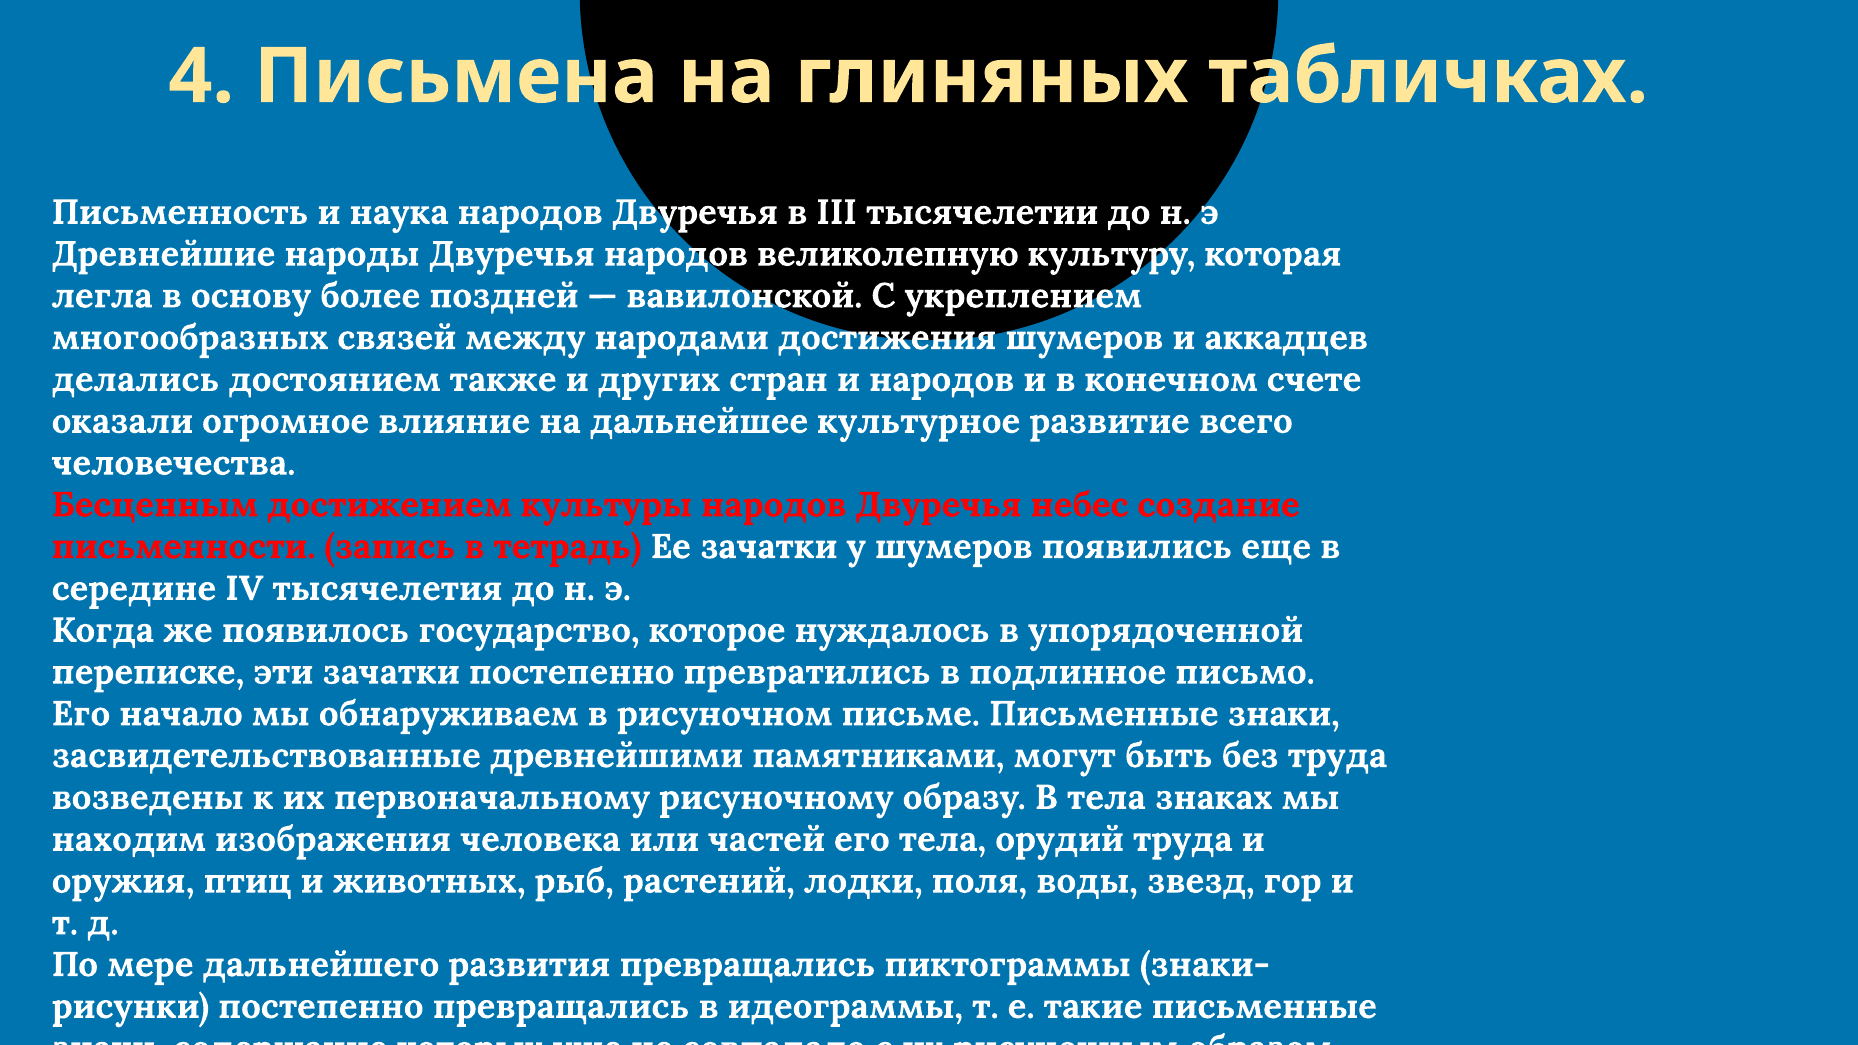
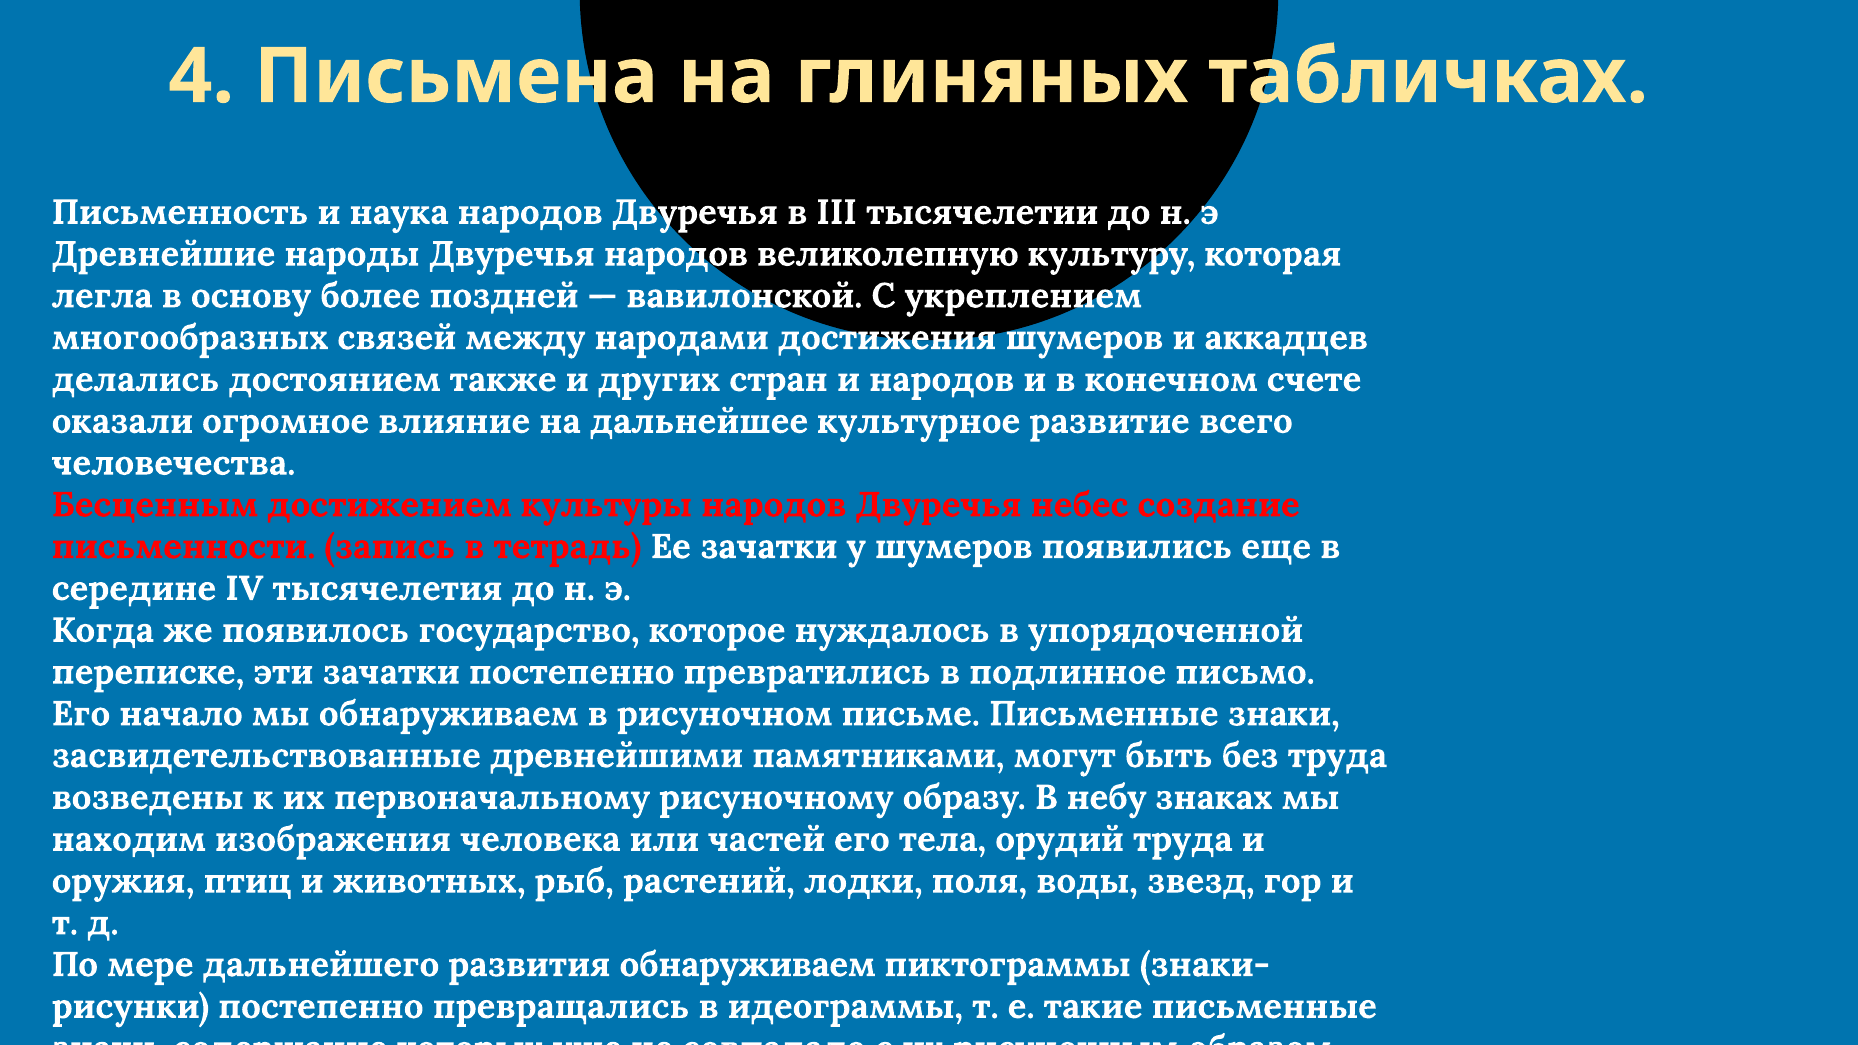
В тела: тела -> небу
развития превращались: превращались -> обнаруживаем
